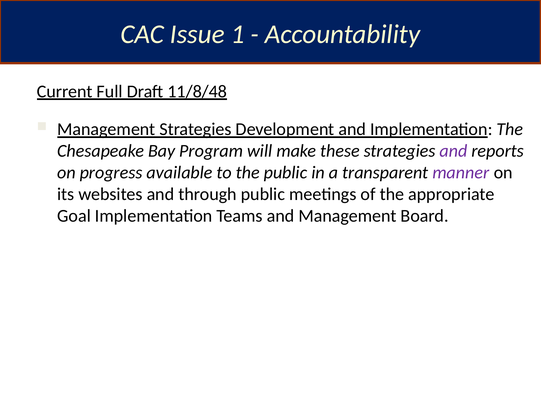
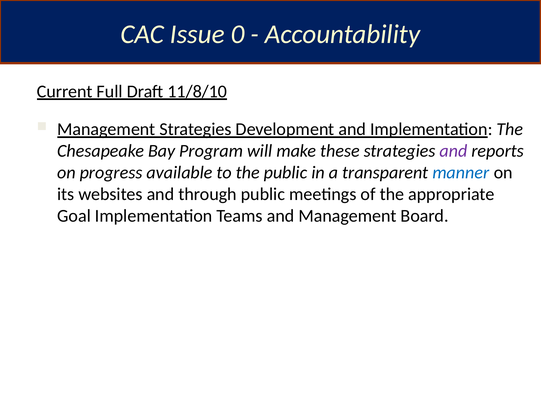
1: 1 -> 0
11/8/48: 11/8/48 -> 11/8/10
manner colour: purple -> blue
